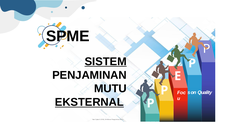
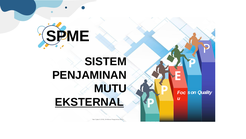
SISTEM underline: present -> none
